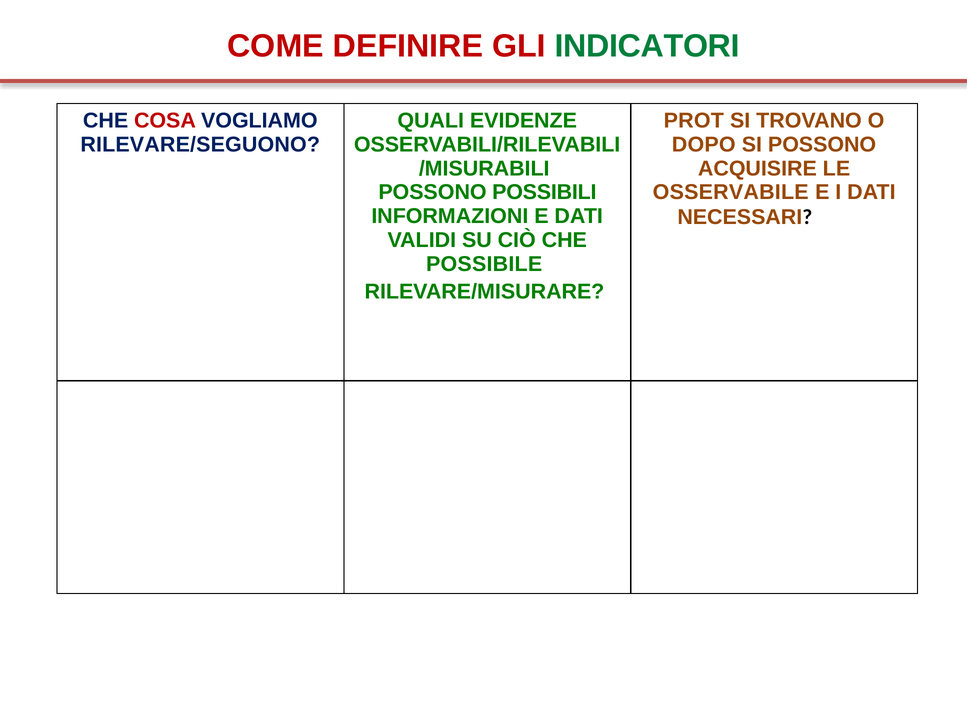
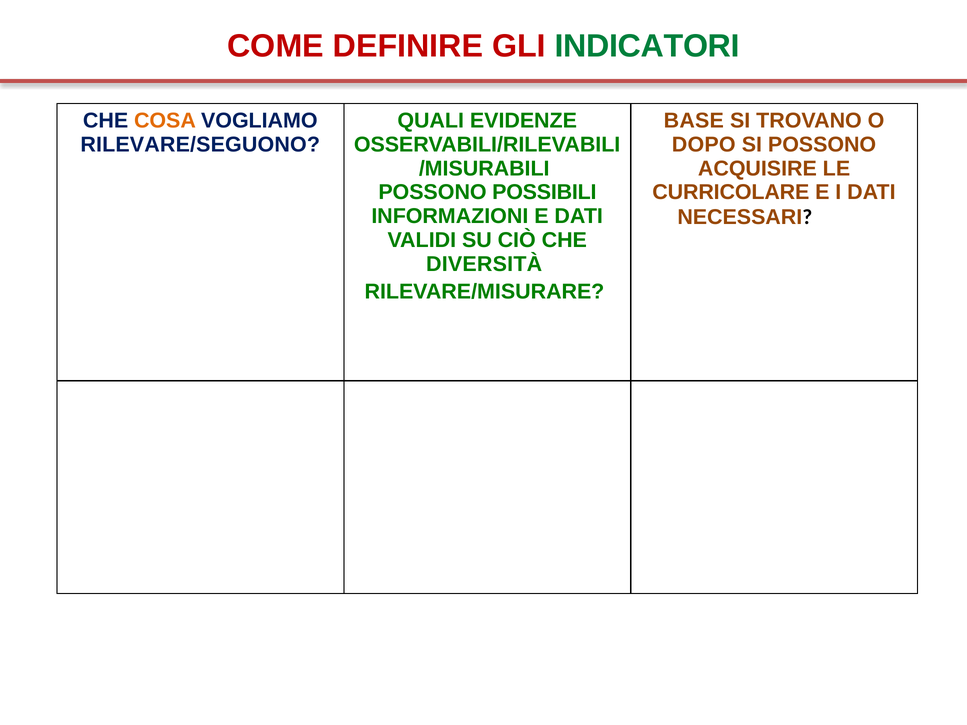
COSA colour: red -> orange
PROT: PROT -> BASE
OSSERVABILE: OSSERVABILE -> CURRICOLARE
POSSIBILE: POSSIBILE -> DIVERSITÀ
